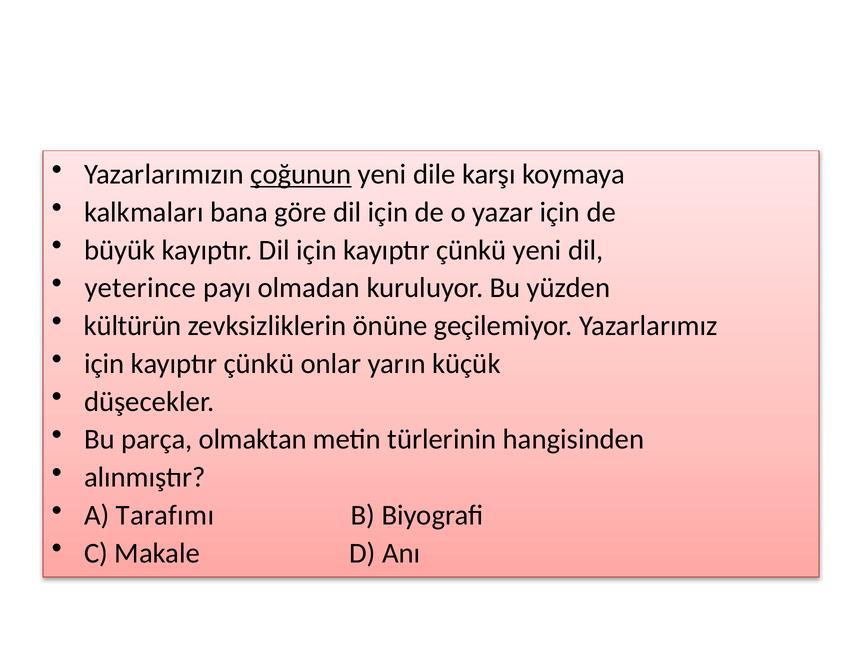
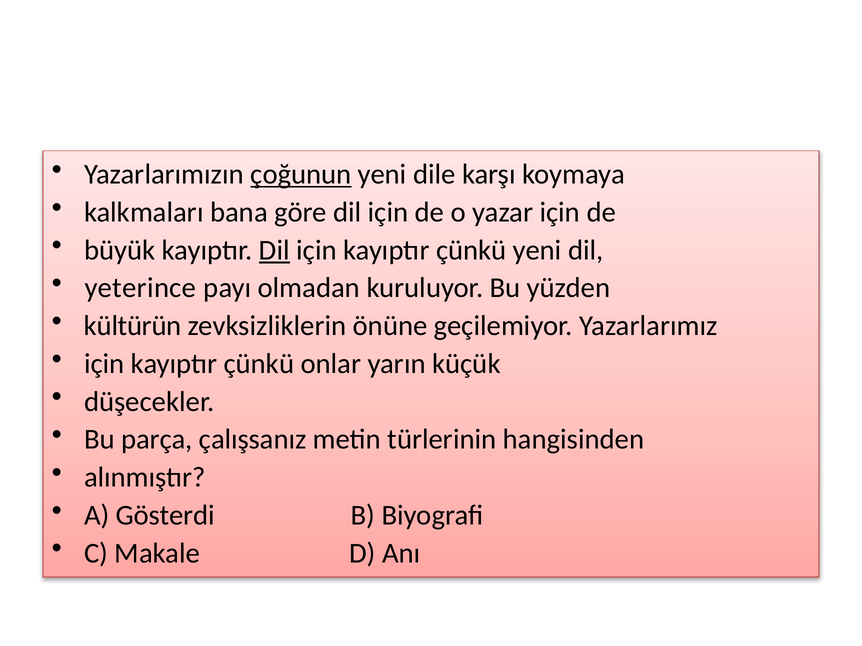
Dil at (274, 250) underline: none -> present
olmaktan: olmaktan -> çalışsanız
Tarafımı: Tarafımı -> Gösterdi
